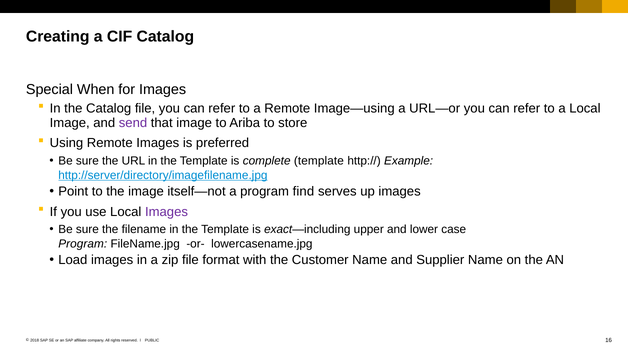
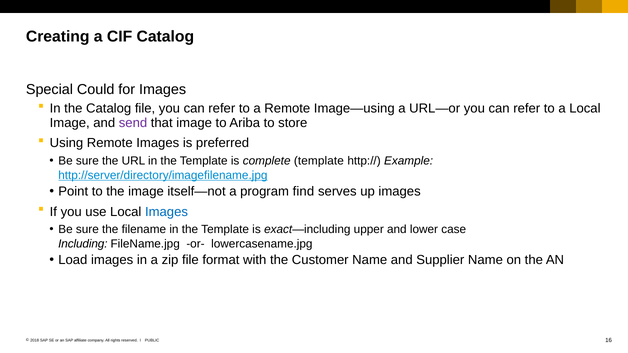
When: When -> Could
Images at (167, 212) colour: purple -> blue
Program at (83, 244): Program -> Including
